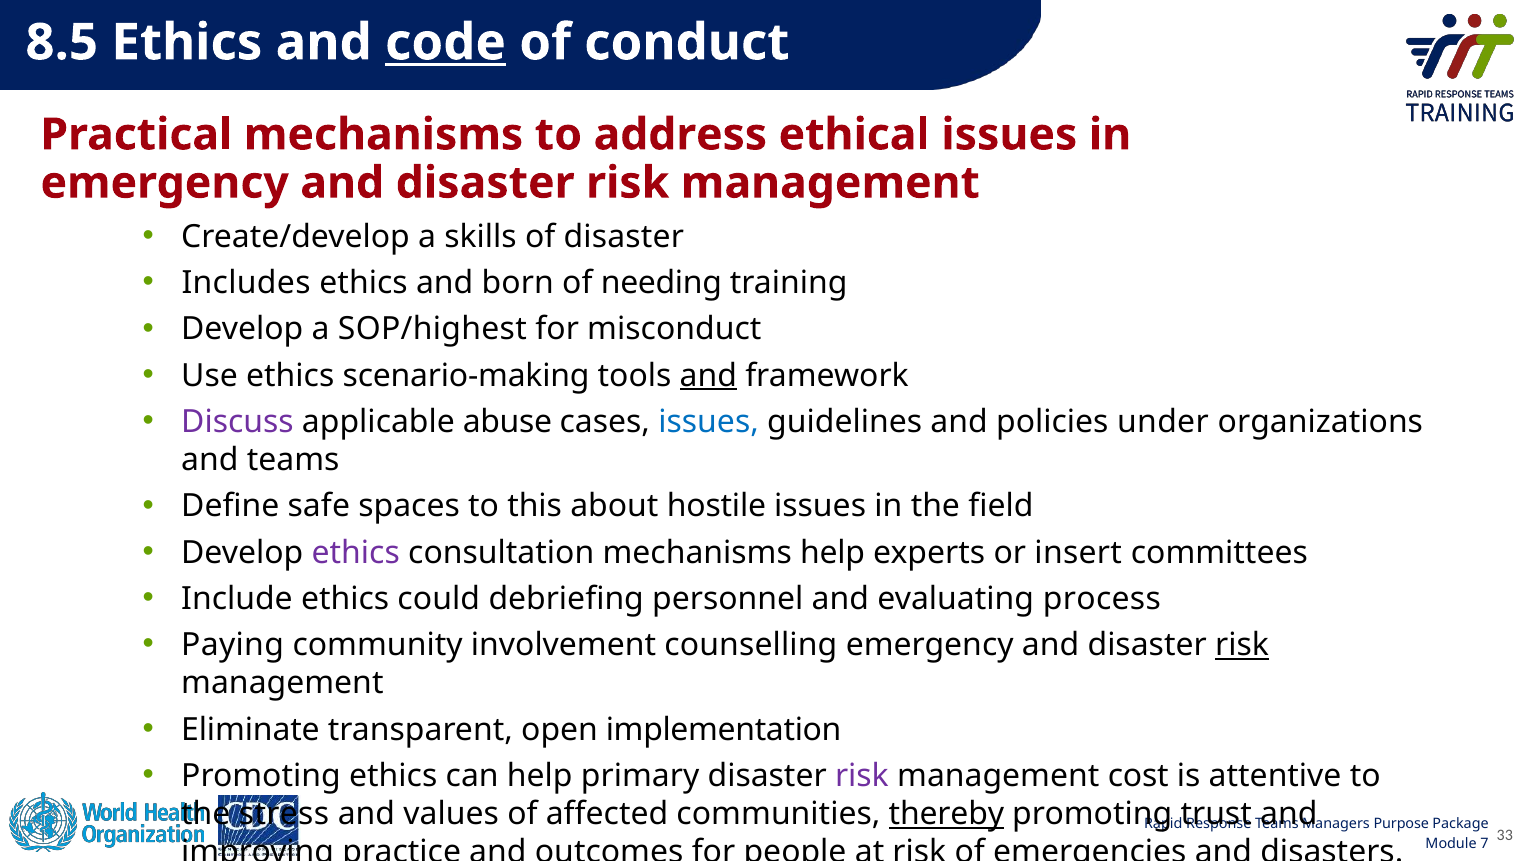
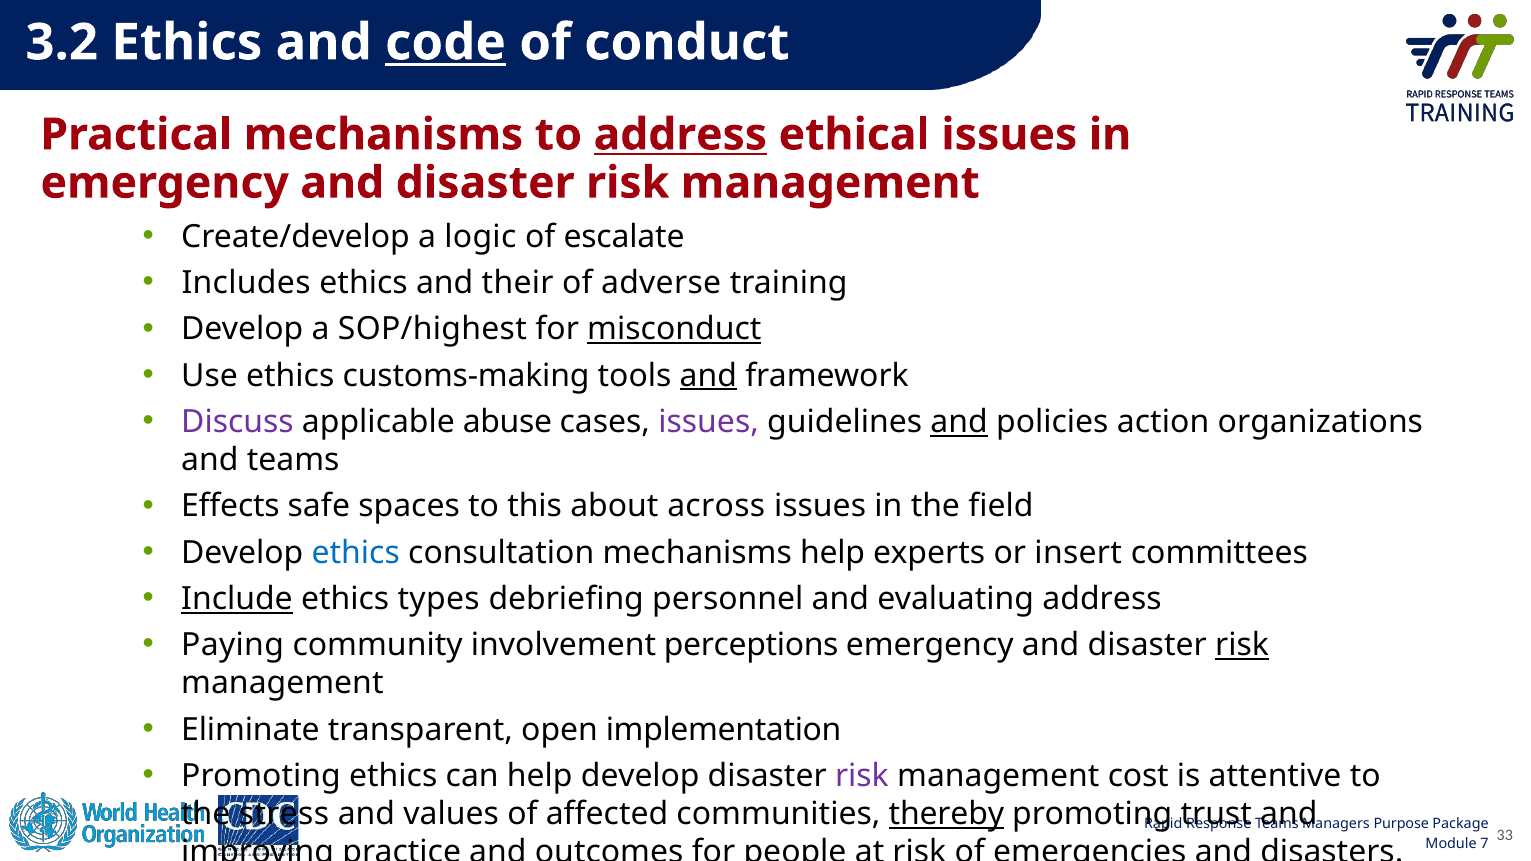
8.5: 8.5 -> 3.2
address at (680, 135) underline: none -> present
skills: skills -> logic
of disaster: disaster -> escalate
born: born -> their
needing: needing -> adverse
misconduct underline: none -> present
scenario-making: scenario-making -> customs-making
issues at (709, 422) colour: blue -> purple
and at (959, 422) underline: none -> present
under: under -> action
Define: Define -> Effects
hostile: hostile -> across
ethics at (356, 553) colour: purple -> blue
Include underline: none -> present
could: could -> types
evaluating process: process -> address
counselling: counselling -> perceptions
help primary: primary -> develop
